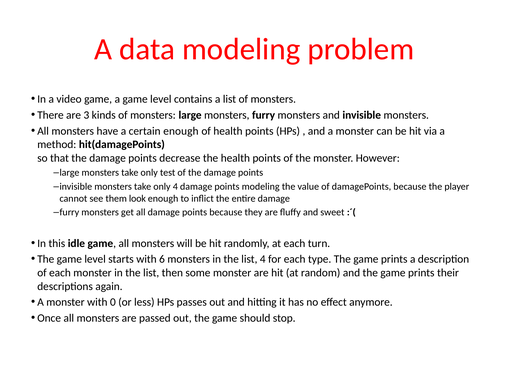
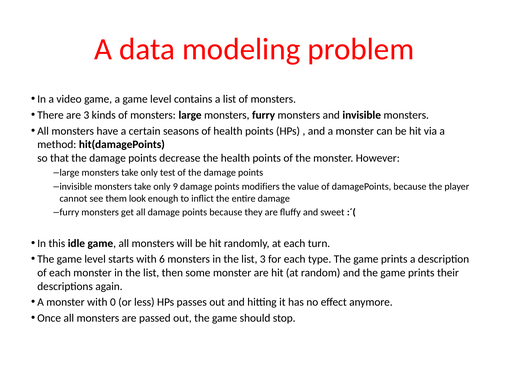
certain enough: enough -> seasons
only 4: 4 -> 9
points modeling: modeling -> modifiers
list 4: 4 -> 3
